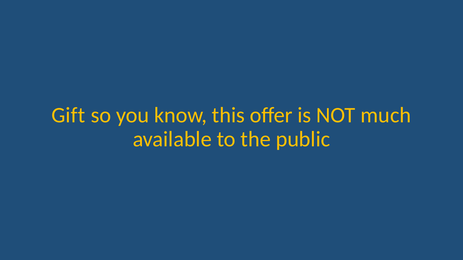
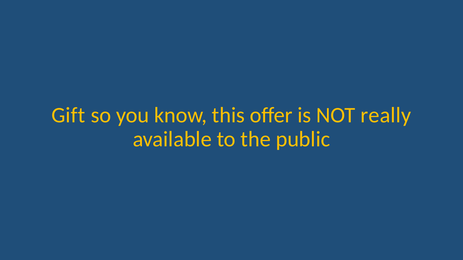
much: much -> really
